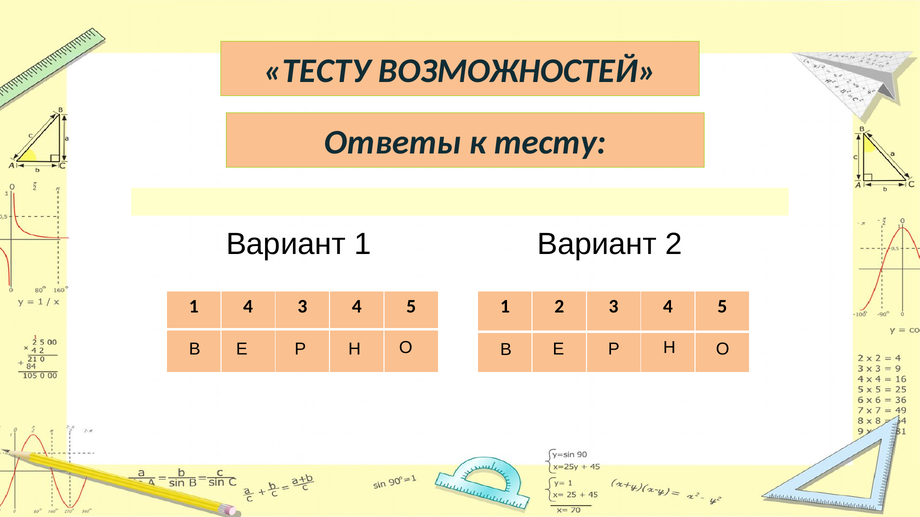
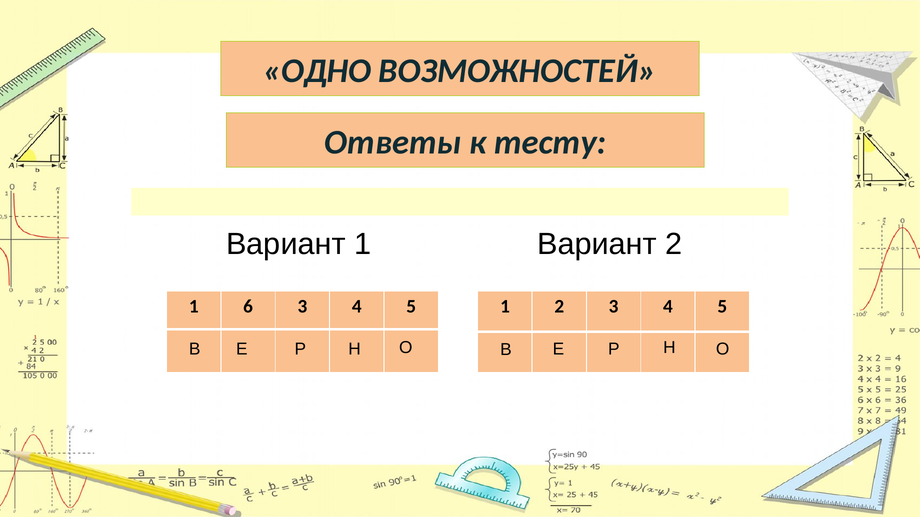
ТЕСТУ at (317, 71): ТЕСТУ -> ОДНО
1 4: 4 -> 6
